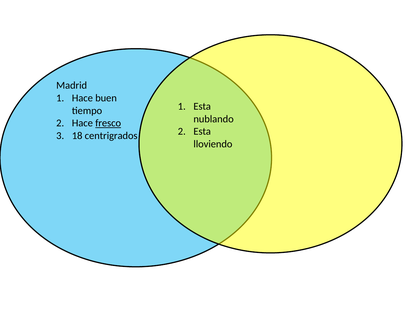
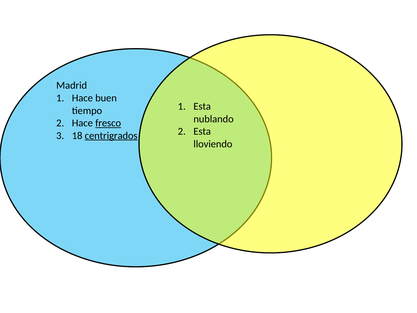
centrigrados underline: none -> present
